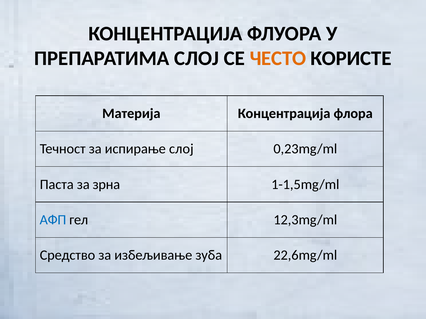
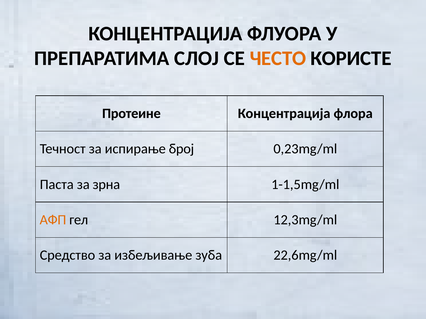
Материја: Материја -> Протеине
испирање слој: слој -> број
АФП colour: blue -> orange
